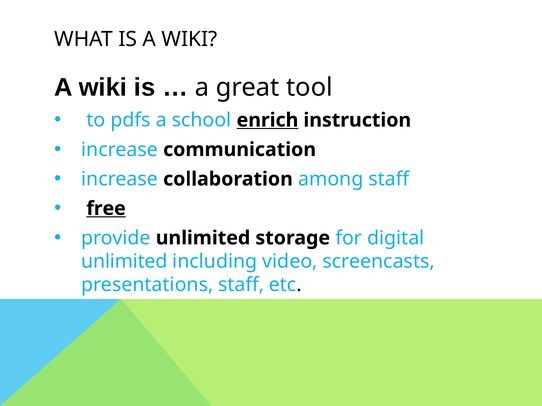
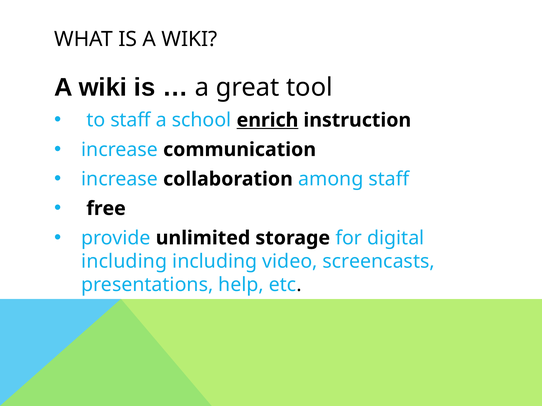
to pdfs: pdfs -> staff
free underline: present -> none
unlimited at (124, 262): unlimited -> including
presentations staff: staff -> help
